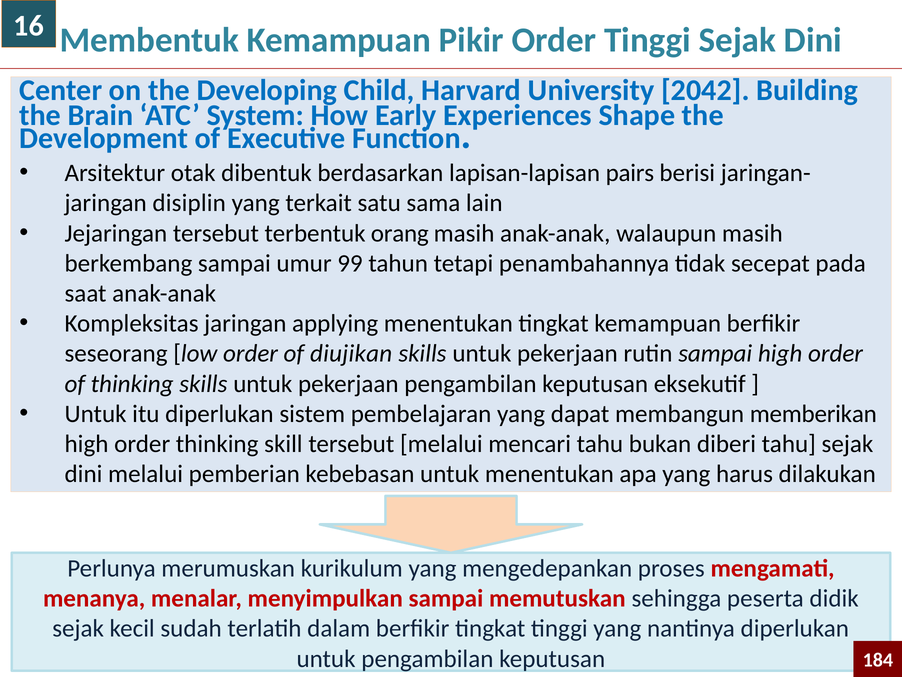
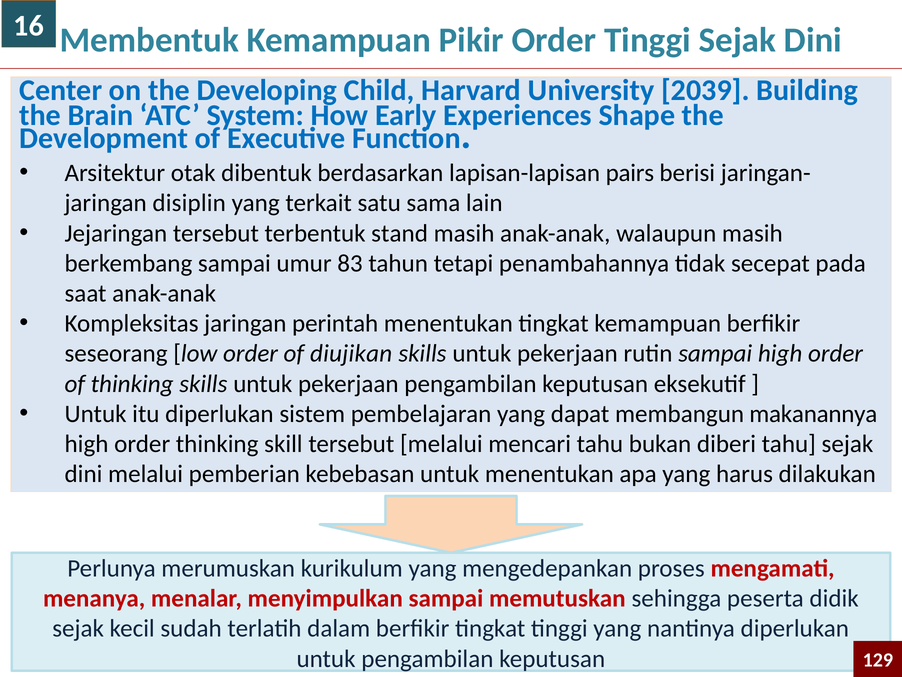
2042: 2042 -> 2039
orang: orang -> stand
99: 99 -> 83
applying: applying -> perintah
memberikan: memberikan -> makanannya
184: 184 -> 129
